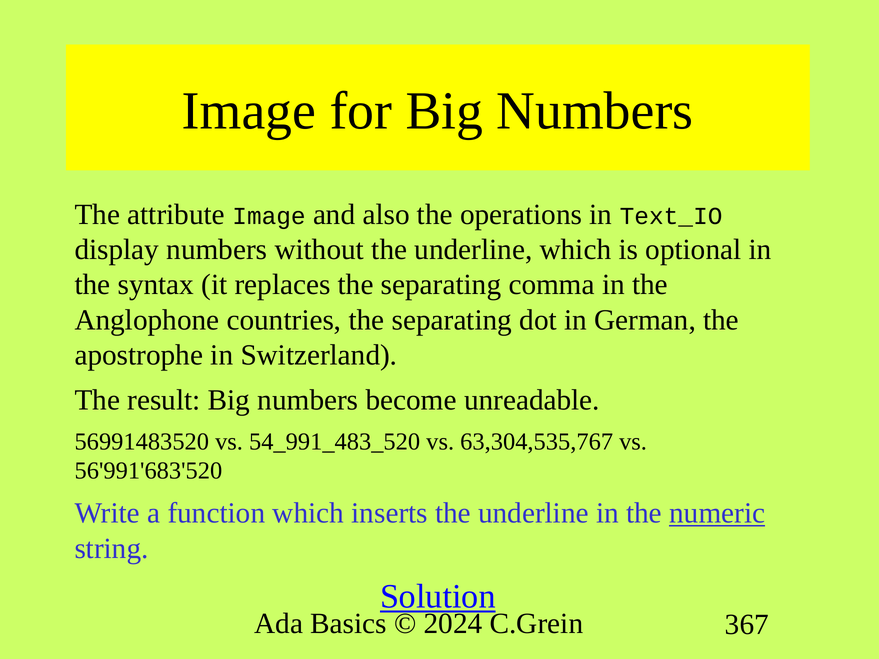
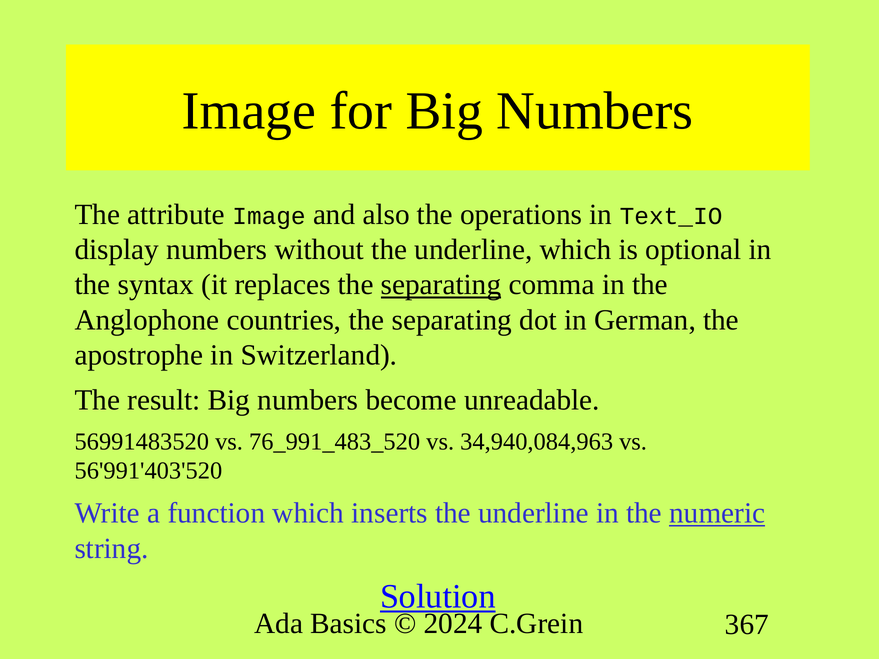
separating at (441, 285) underline: none -> present
54_991_483_520: 54_991_483_520 -> 76_991_483_520
63,304,535,767: 63,304,535,767 -> 34,940,084,963
56'991'683'520: 56'991'683'520 -> 56'991'403'520
